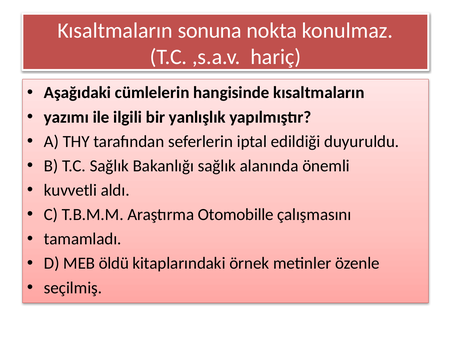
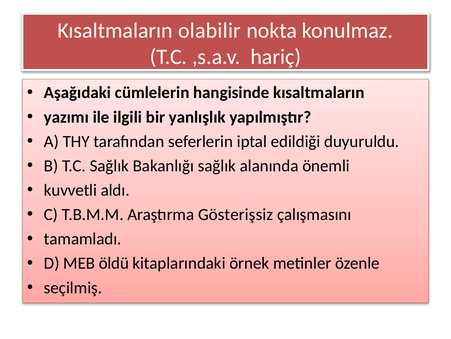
sonuna: sonuna -> olabilir
Otomobille: Otomobille -> Gösterişsiz
